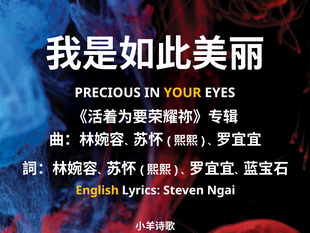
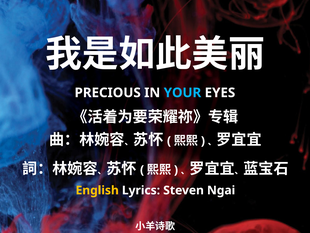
YOUR colour: yellow -> light blue
